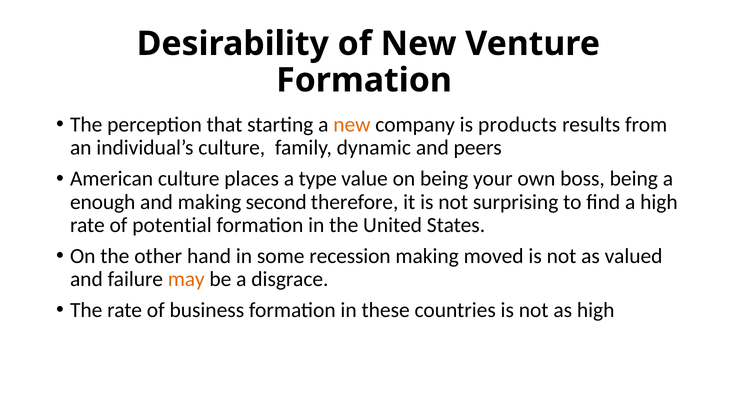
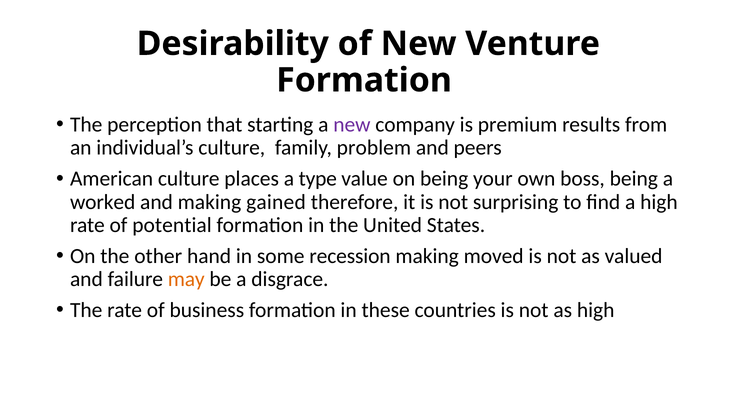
new at (352, 125) colour: orange -> purple
products: products -> premium
dynamic: dynamic -> problem
enough: enough -> worked
second: second -> gained
